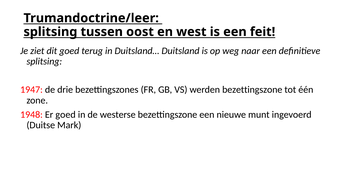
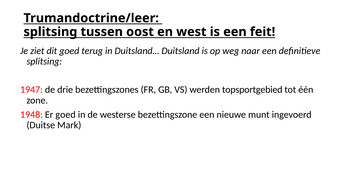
werden bezettingszone: bezettingszone -> topsportgebied
